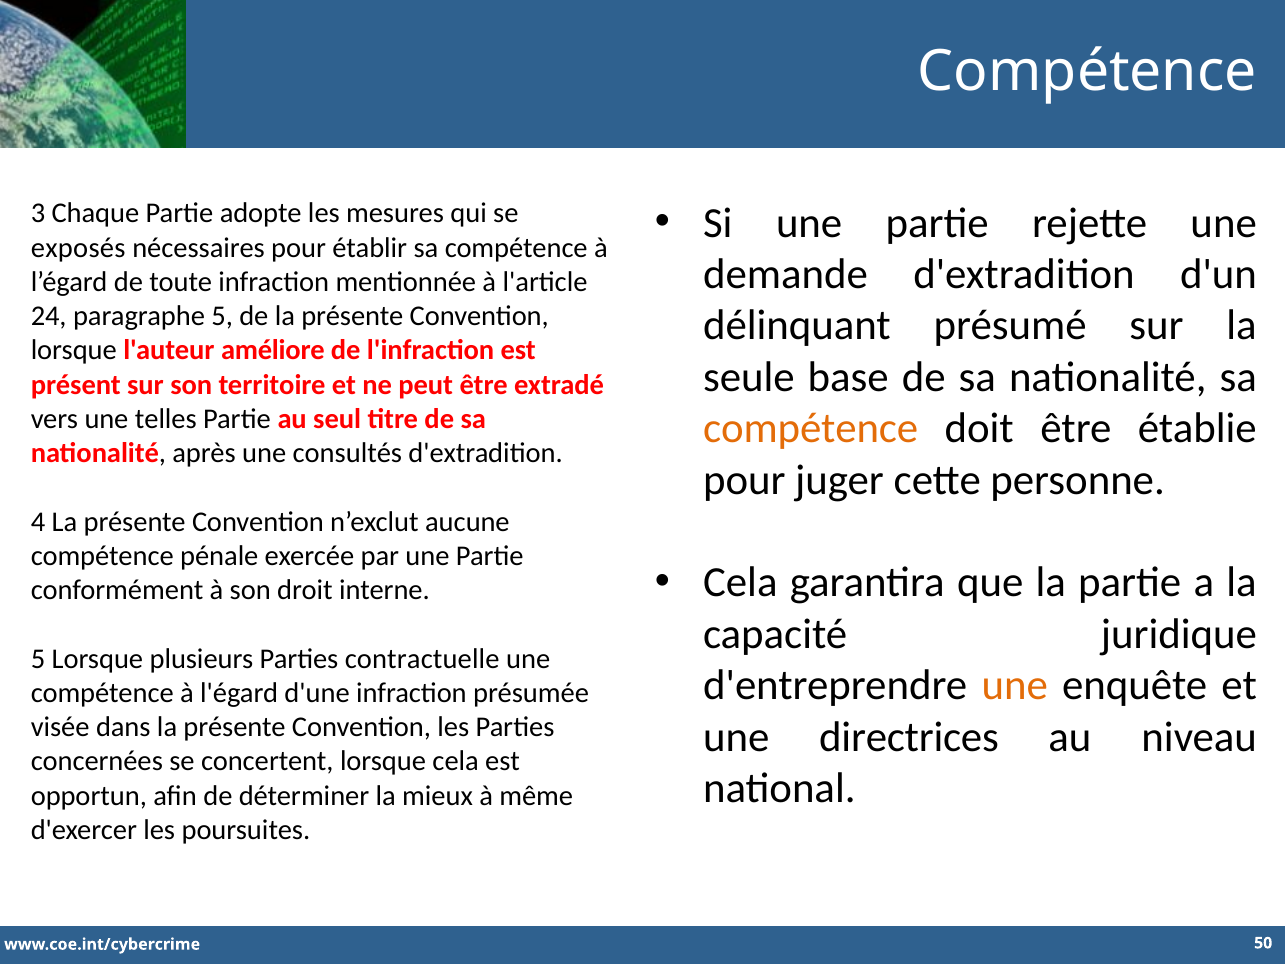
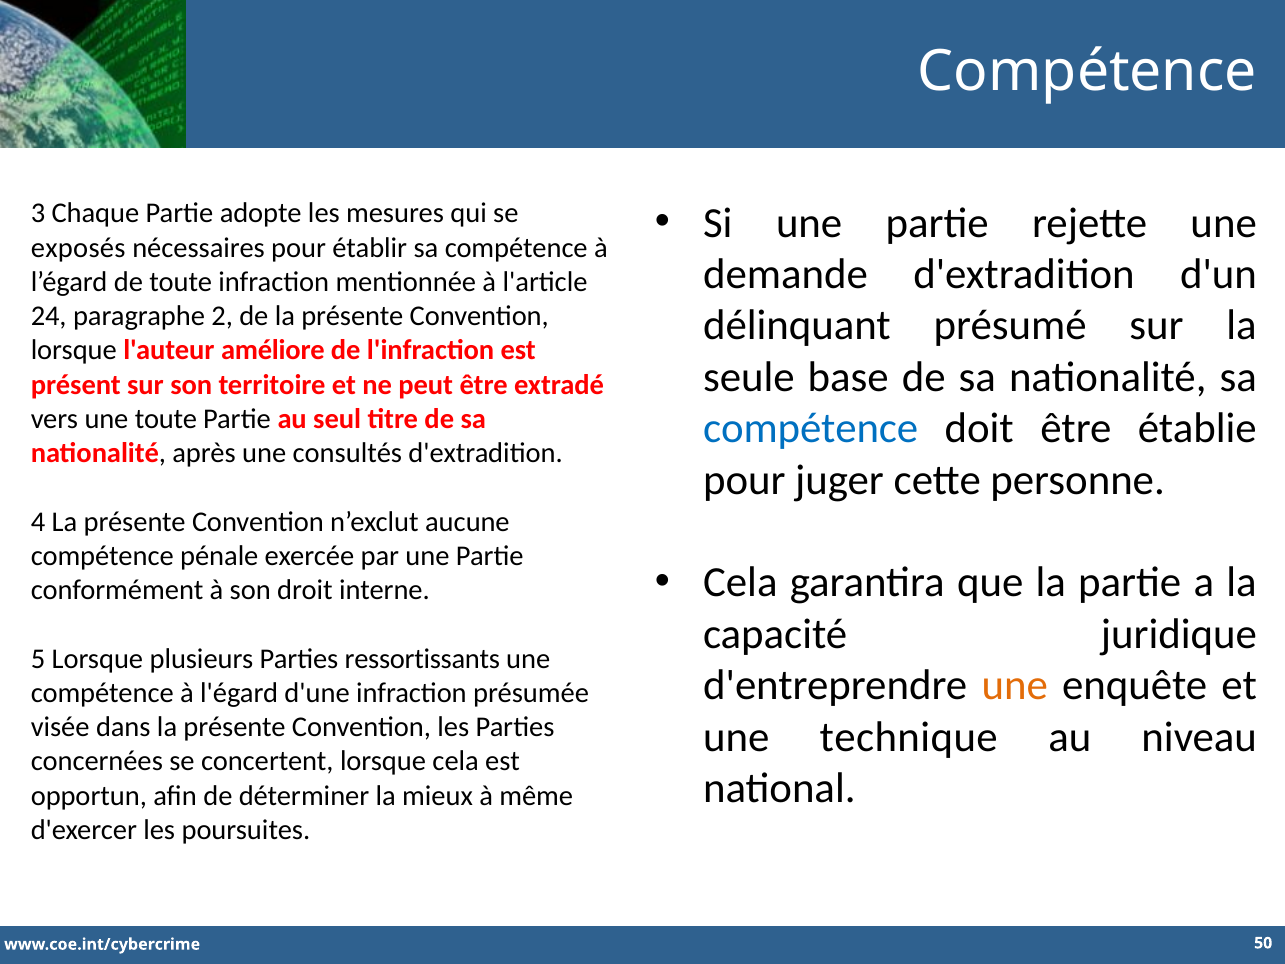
paragraphe 5: 5 -> 2
une telles: telles -> toute
compétence at (811, 428) colour: orange -> blue
contractuelle: contractuelle -> ressortissants
directrices: directrices -> technique
